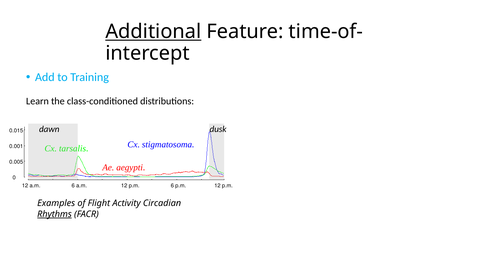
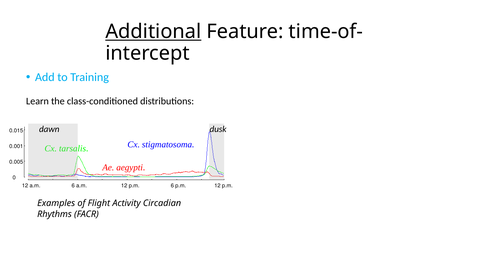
Rhythms underline: present -> none
